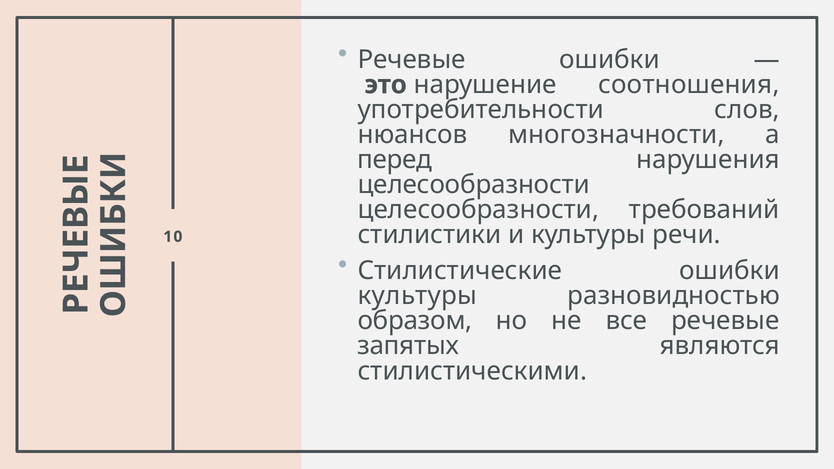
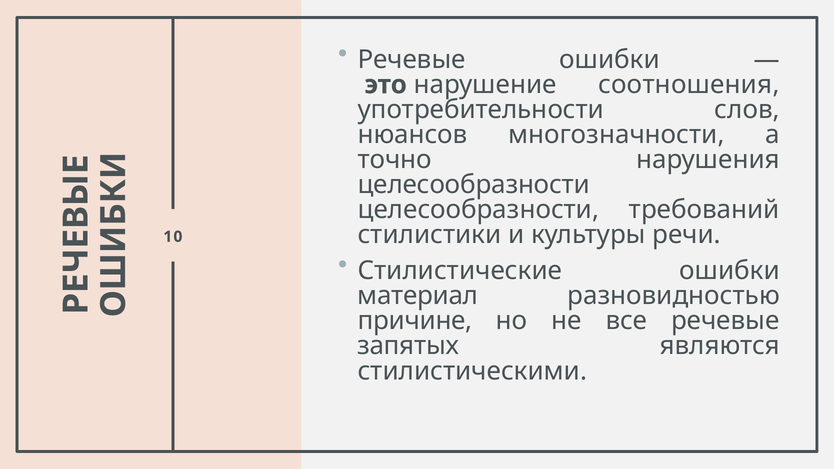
перед: перед -> точно
культуры at (418, 296): культуры -> материал
образом: образом -> причине
